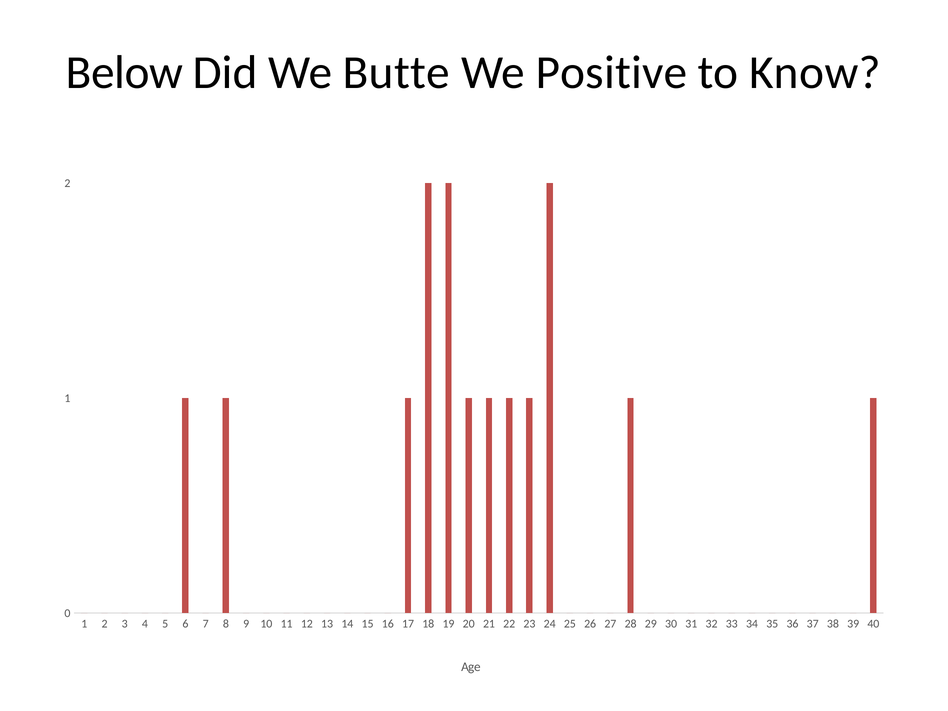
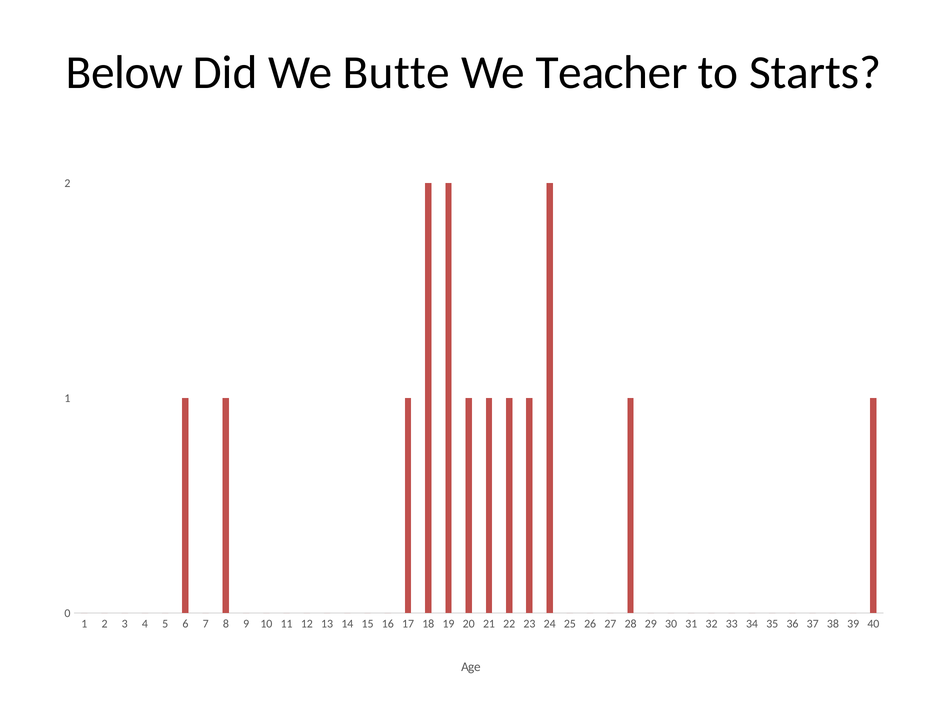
Positive: Positive -> Teacher
Know: Know -> Starts
